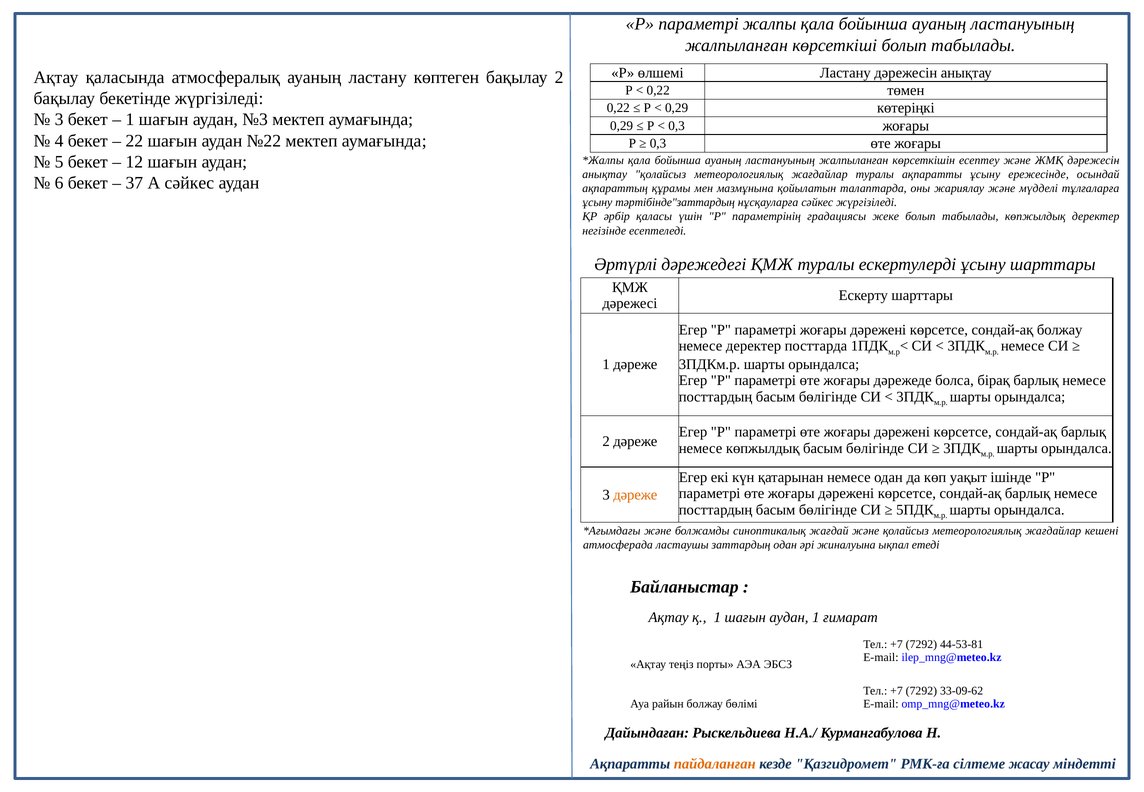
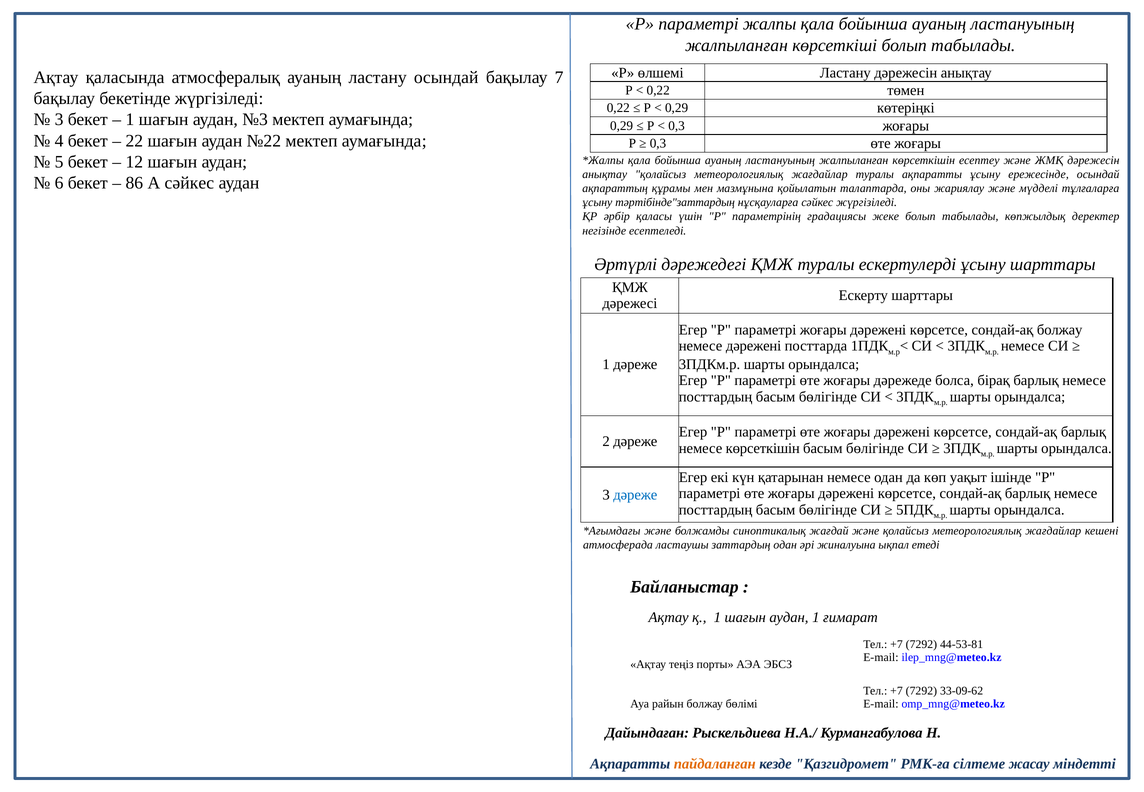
ластану көптеген: көптеген -> осындай
бақылау 2: 2 -> 7
37: 37 -> 86
немесе деректер: деректер -> дәрежені
немесе көпжылдық: көпжылдық -> көрсеткішін
дәреже at (635, 495) colour: orange -> blue
